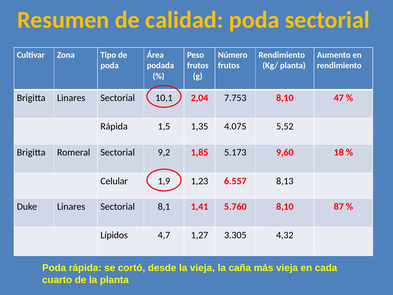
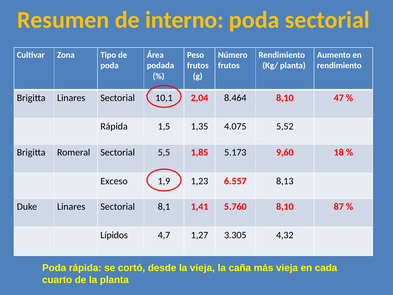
calidad: calidad -> interno
7.753: 7.753 -> 8.464
9,2: 9,2 -> 5,5
Celular: Celular -> Exceso
